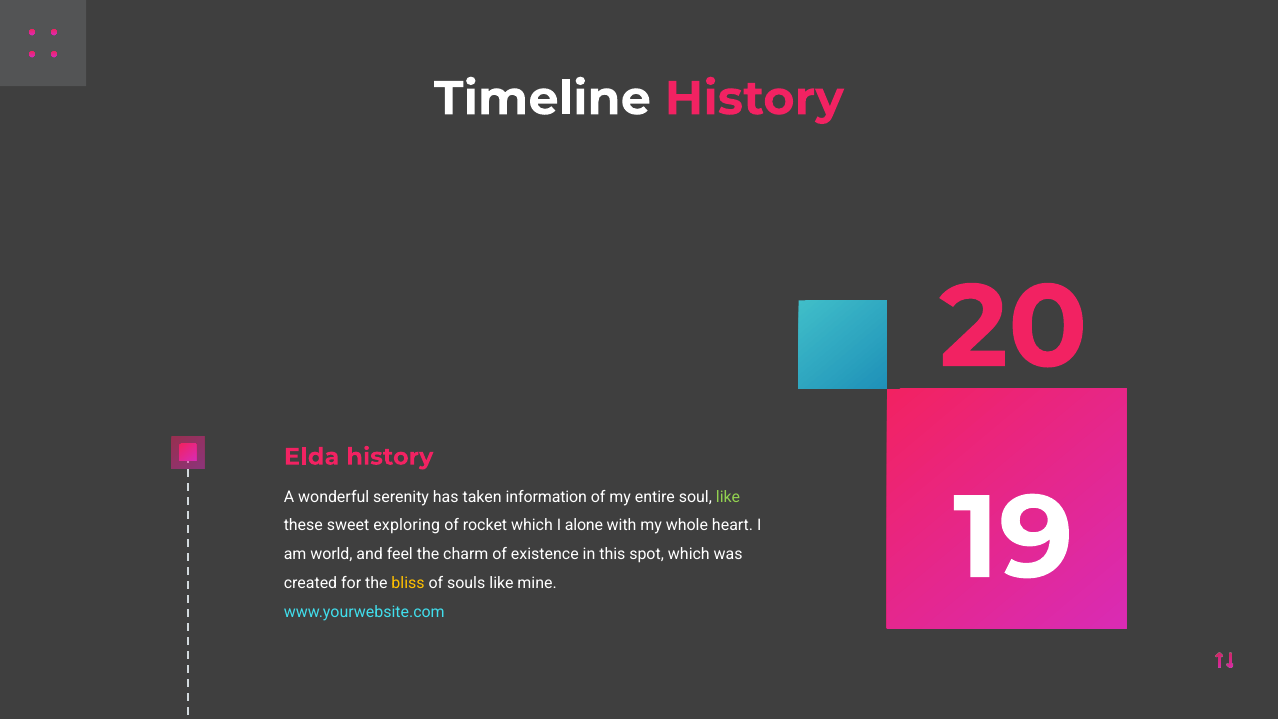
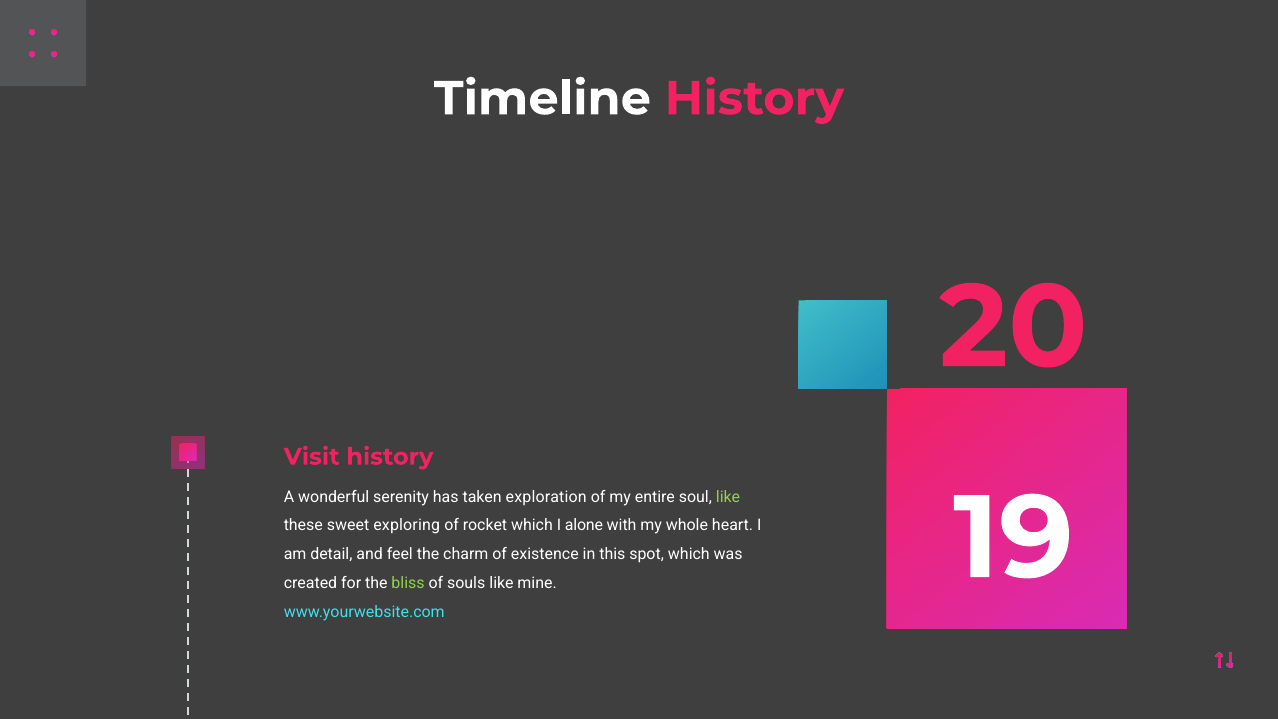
Elda: Elda -> Visit
information: information -> exploration
world: world -> detail
bliss colour: yellow -> light green
